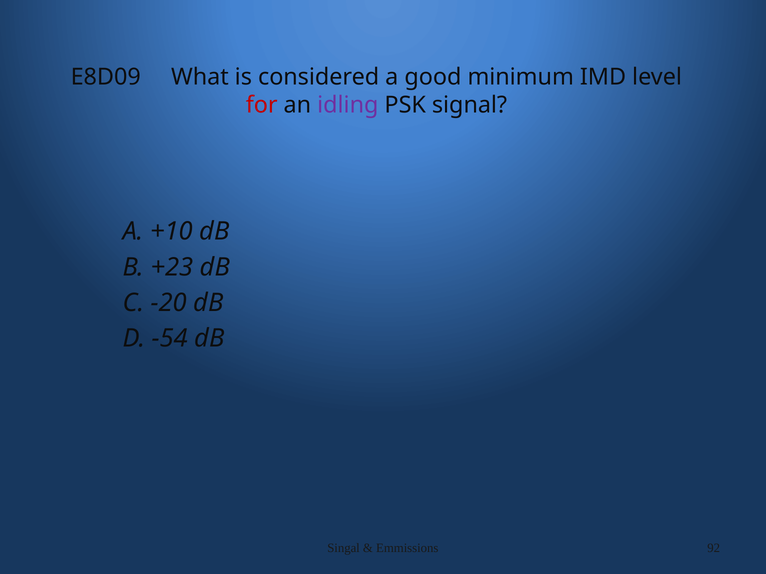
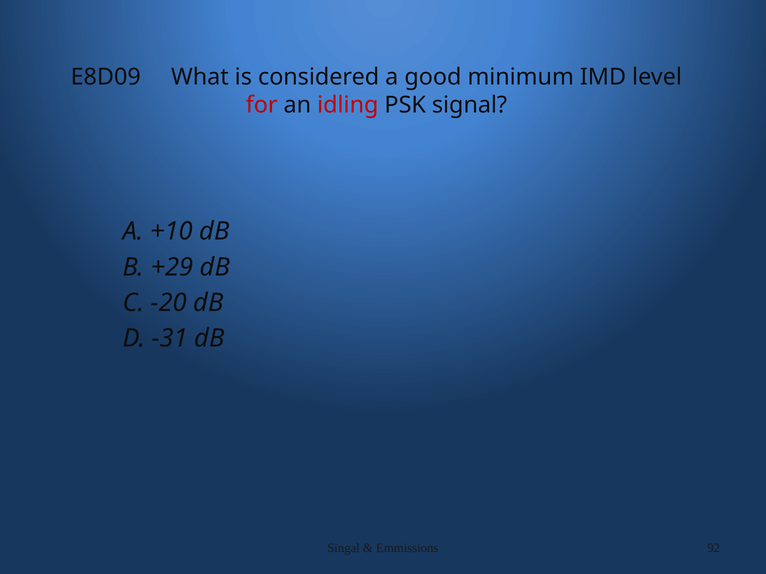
idling colour: purple -> red
+23: +23 -> +29
-54: -54 -> -31
